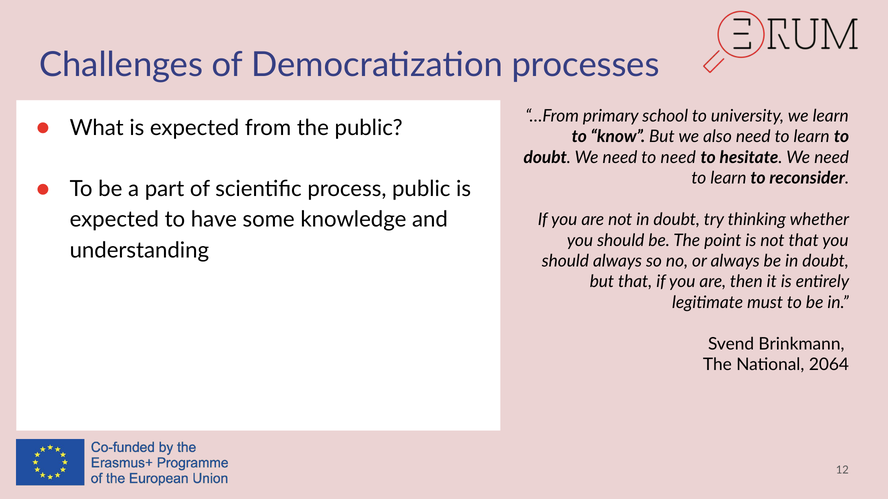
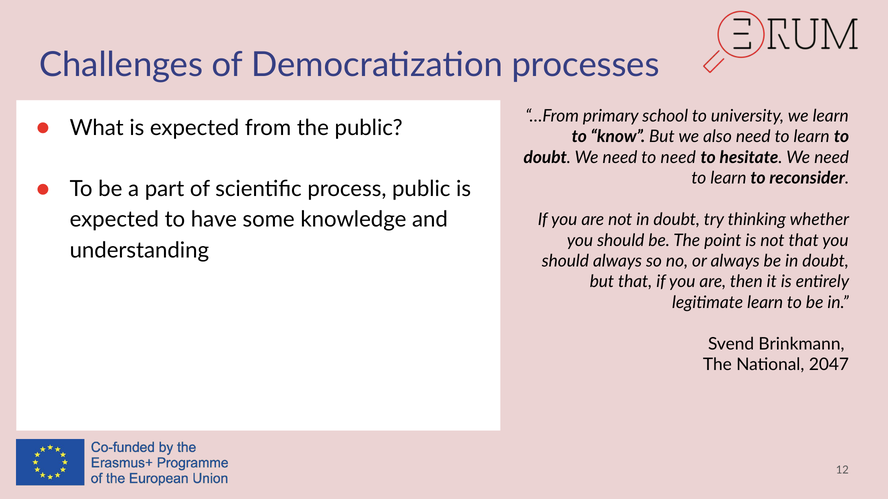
legitimate must: must -> learn
2064: 2064 -> 2047
